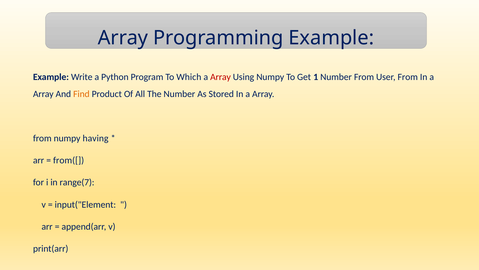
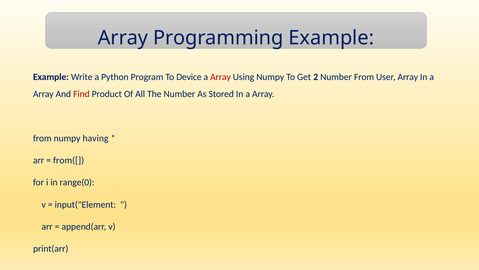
Which: Which -> Device
1: 1 -> 2
User From: From -> Array
Find colour: orange -> red
range(7: range(7 -> range(0
